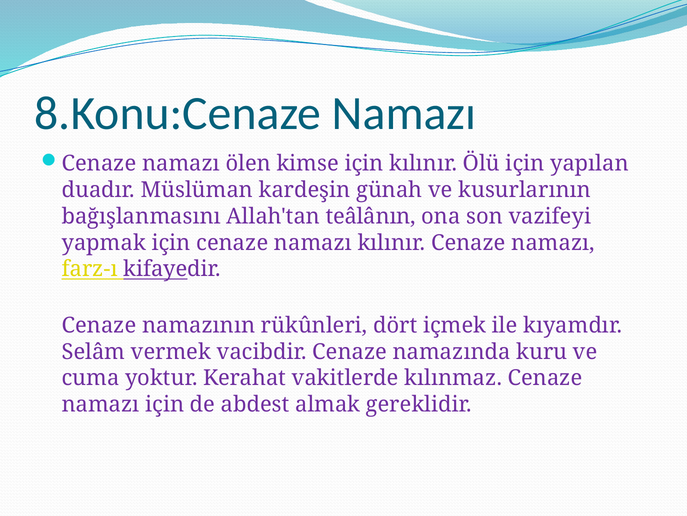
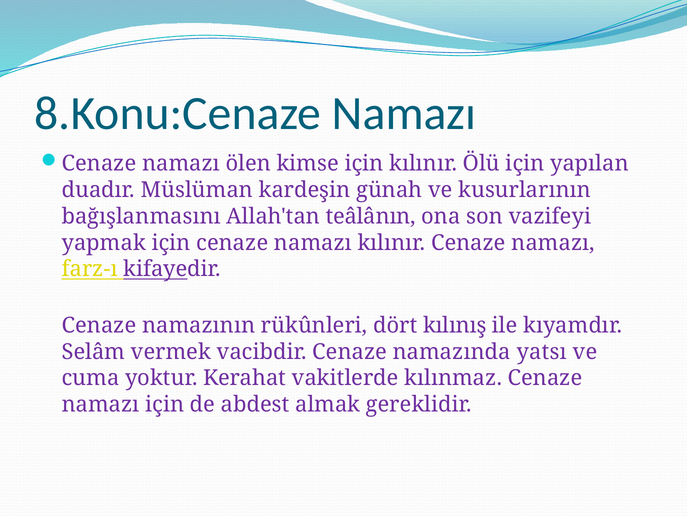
içmek: içmek -> kılınış
kuru: kuru -> yatsı
